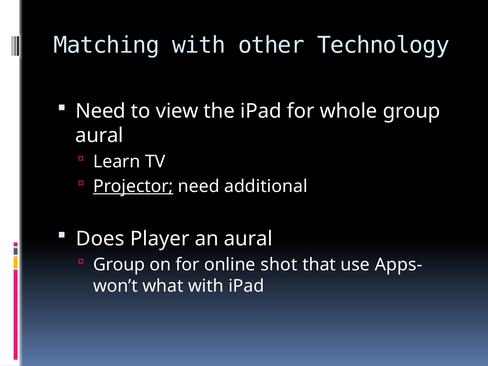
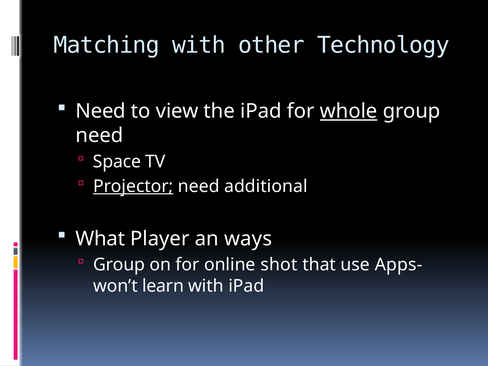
whole underline: none -> present
aural at (99, 136): aural -> need
Learn: Learn -> Space
Does: Does -> What
an aural: aural -> ways
what: what -> learn
